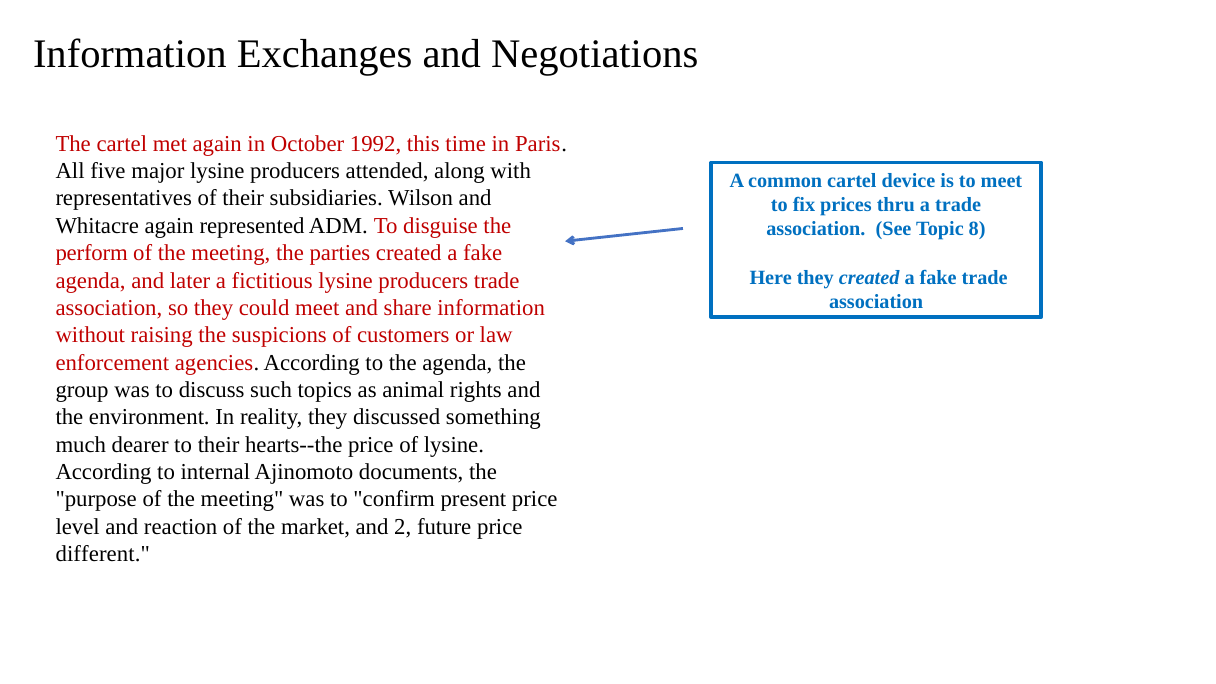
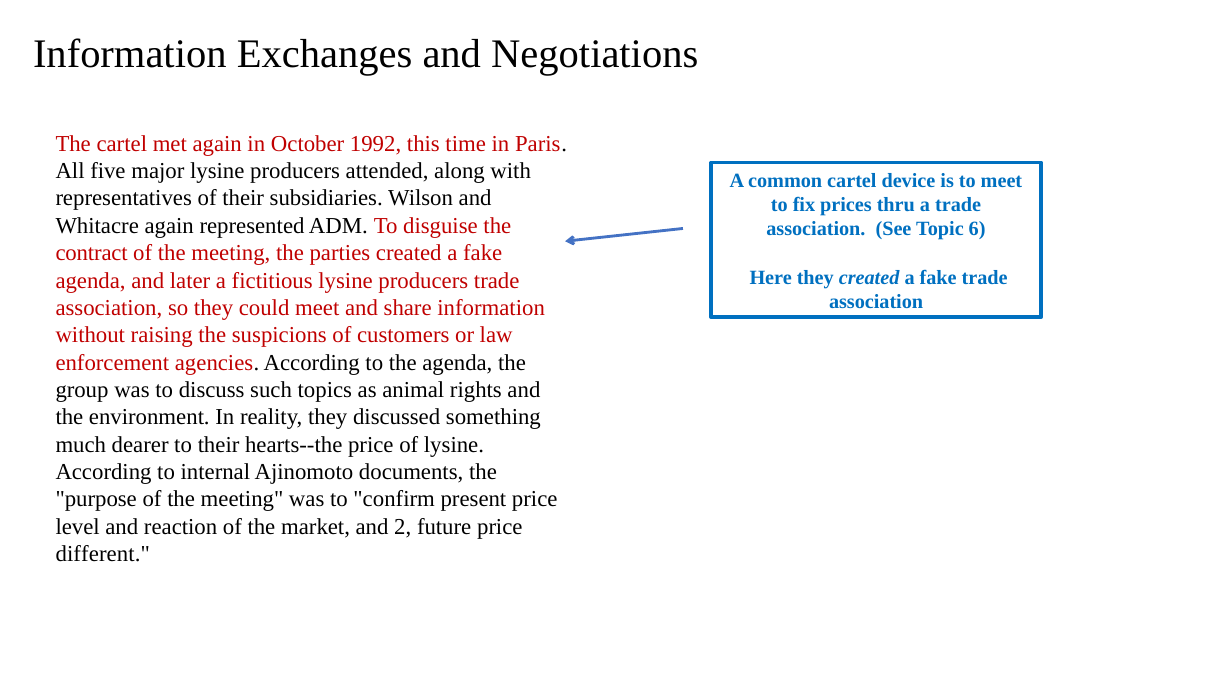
8: 8 -> 6
perform: perform -> contract
